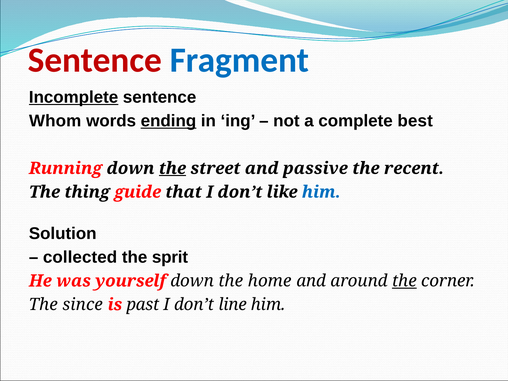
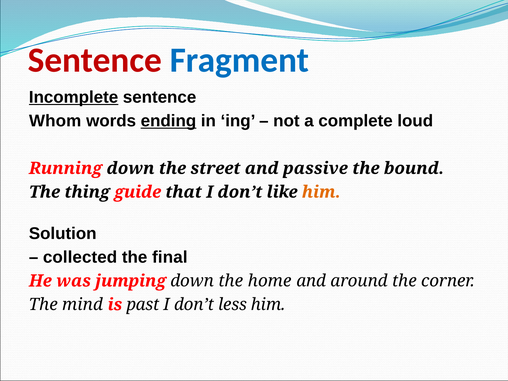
best: best -> loud
the at (172, 168) underline: present -> none
recent: recent -> bound
him at (321, 192) colour: blue -> orange
sprit: sprit -> final
yourself: yourself -> jumping
the at (404, 281) underline: present -> none
since: since -> mind
line: line -> less
